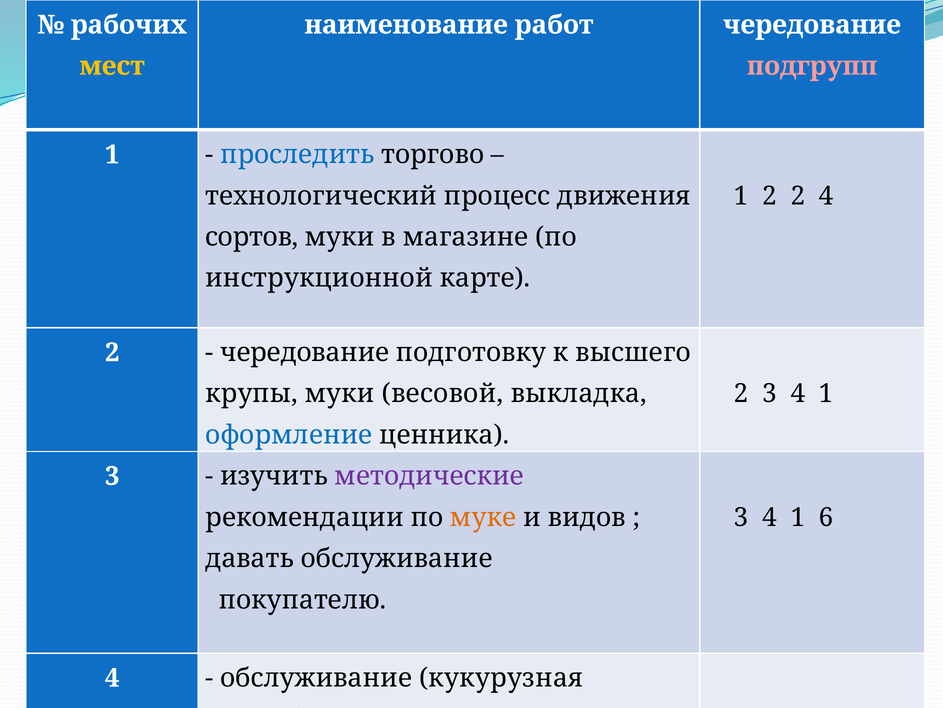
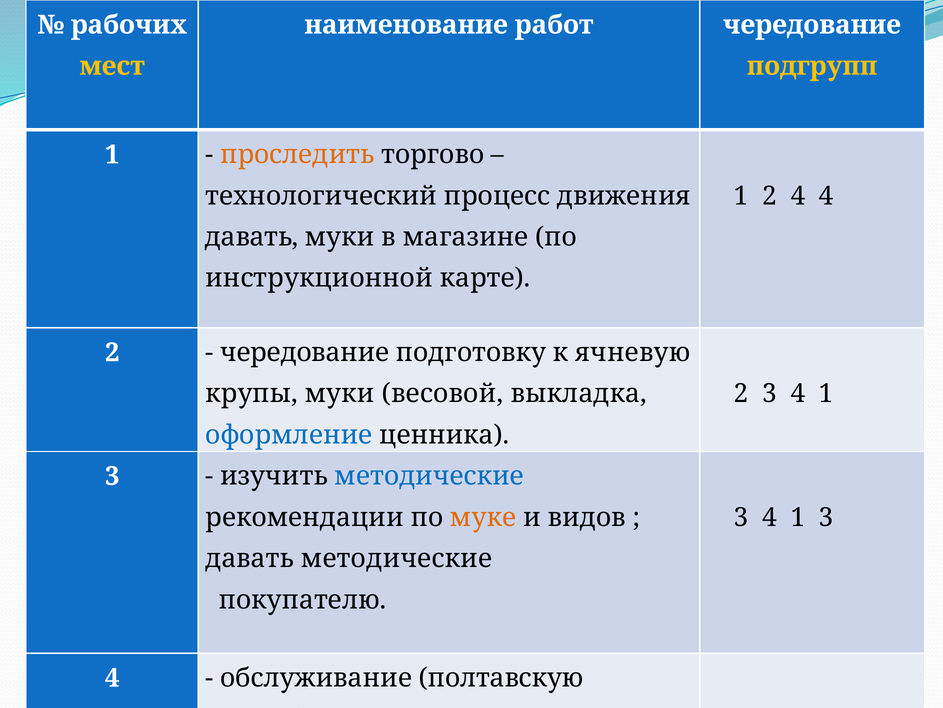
подгрупп colour: pink -> yellow
проследить colour: blue -> orange
2 2: 2 -> 4
сортов at (252, 237): сортов -> давать
высшего: высшего -> ячневую
методические at (429, 476) colour: purple -> blue
6 at (826, 517): 6 -> 3
давать обслуживание: обслуживание -> методические
кукурузная: кукурузная -> полтавскую
